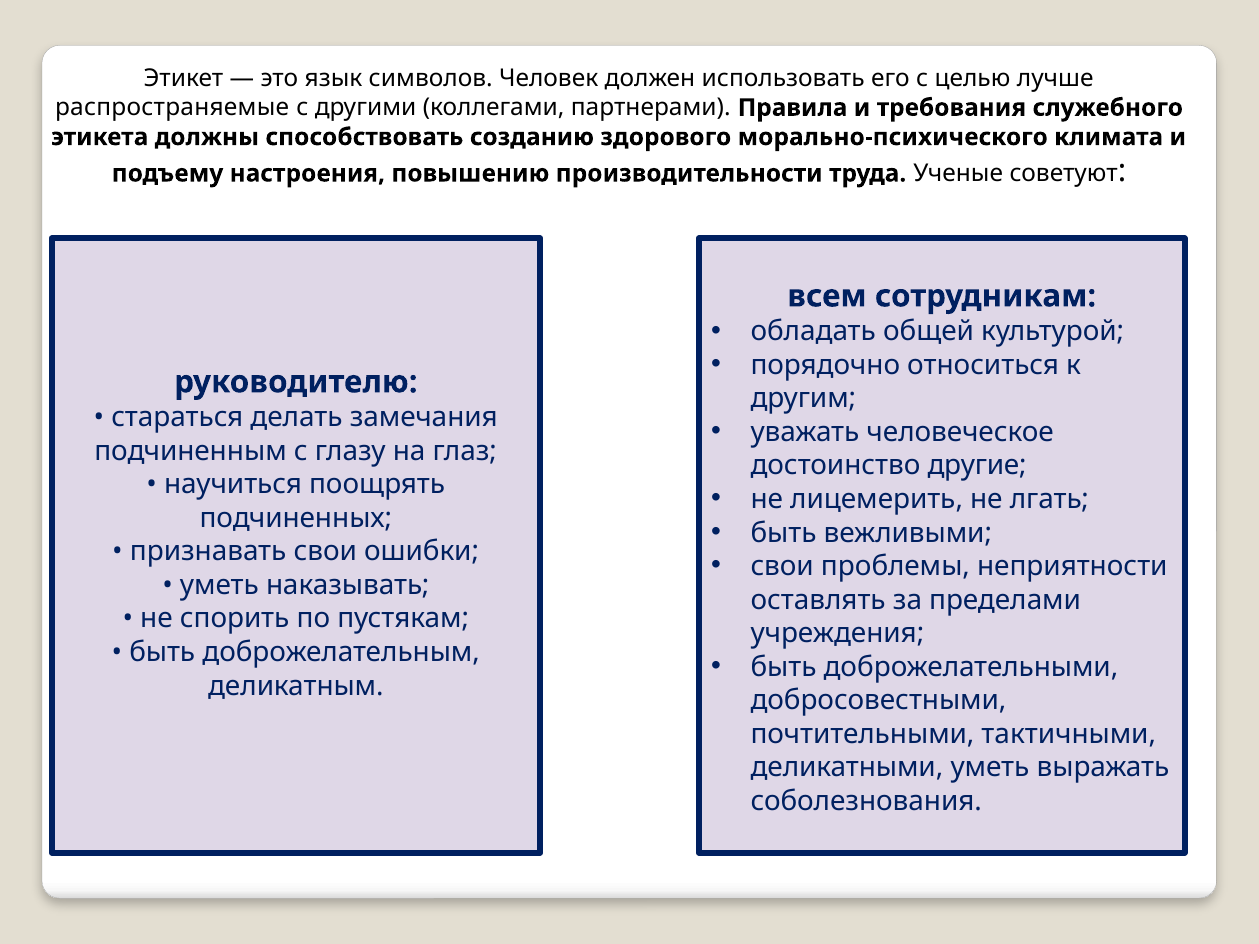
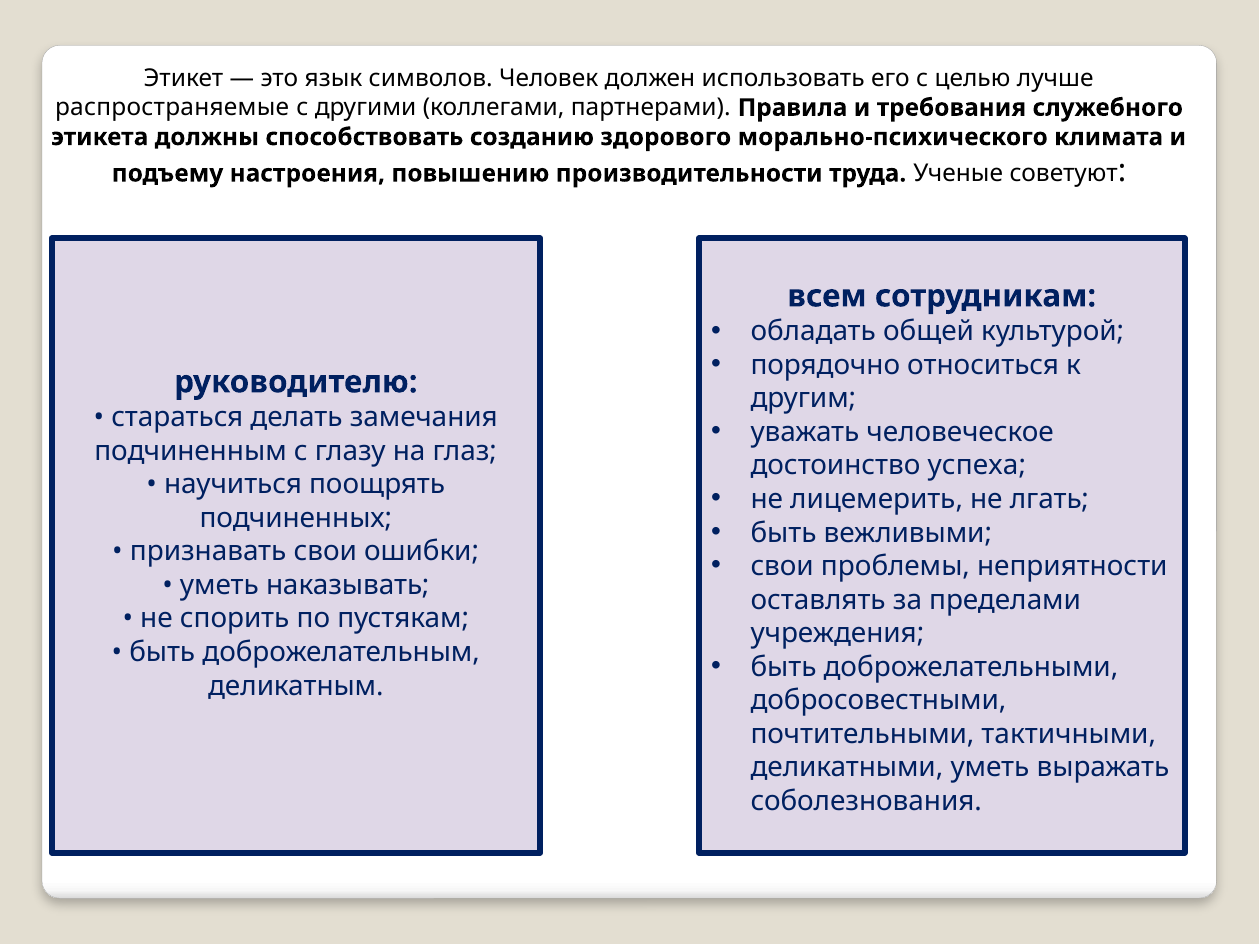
другие: другие -> успеха
